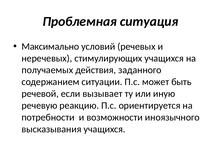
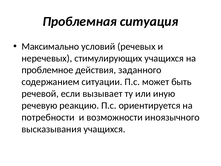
получаемых: получаемых -> проблемное
